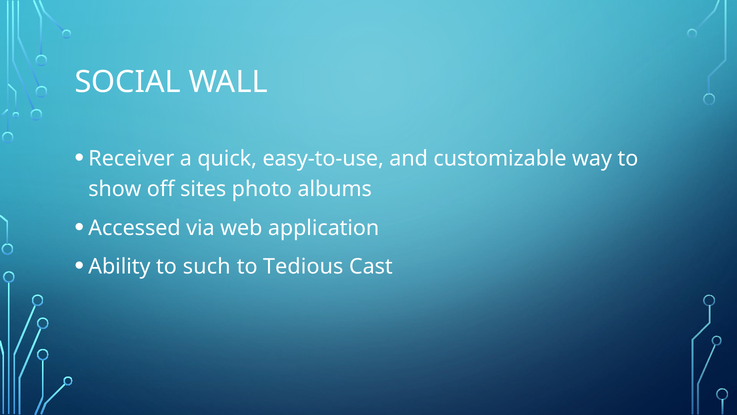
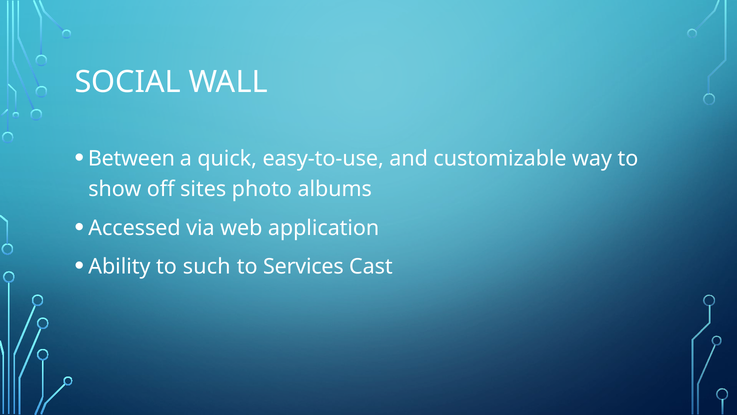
Receiver: Receiver -> Between
Tedious: Tedious -> Services
